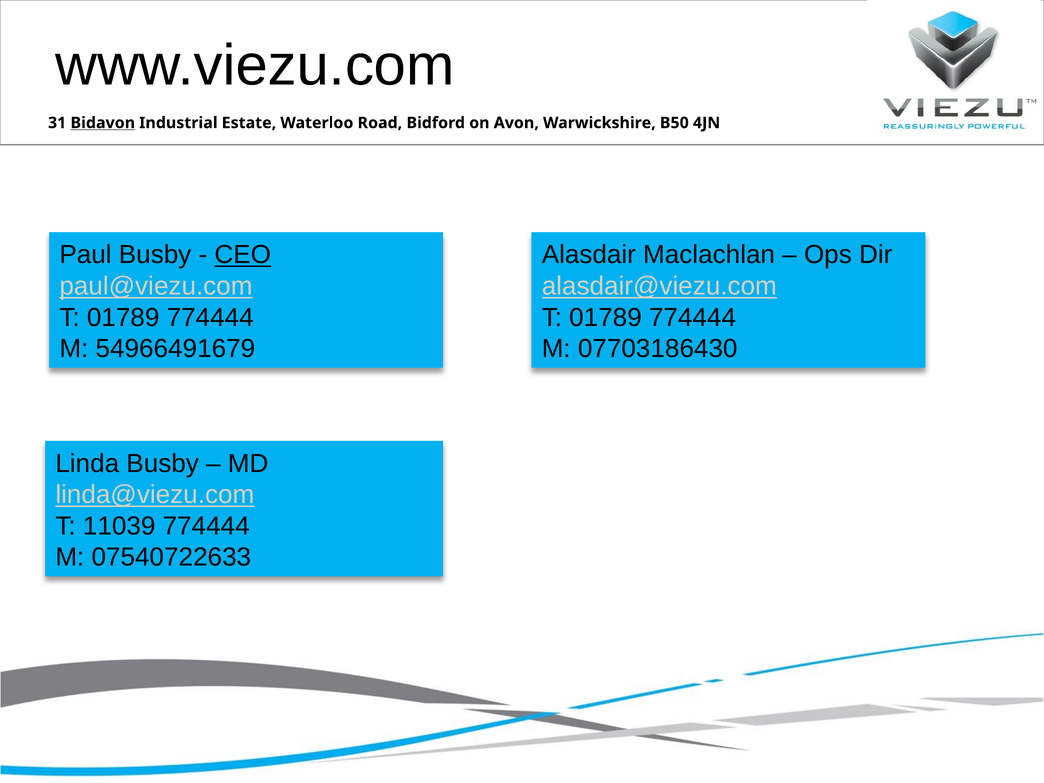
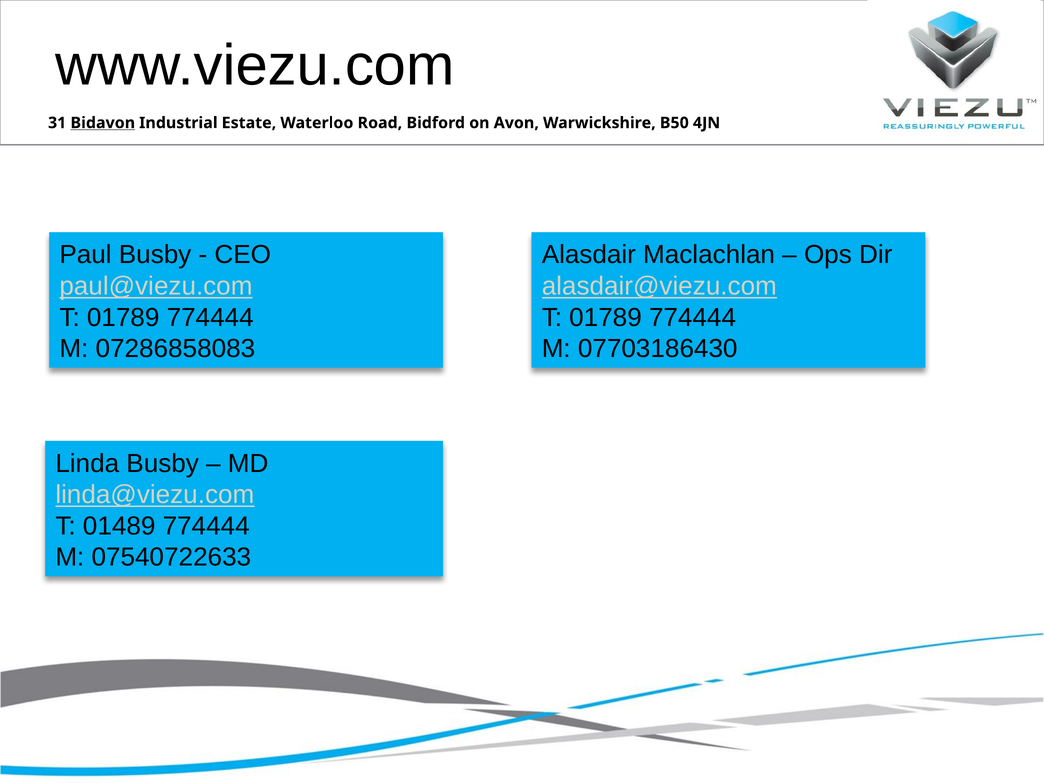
CEO underline: present -> none
54966491679: 54966491679 -> 07286858083
11039: 11039 -> 01489
